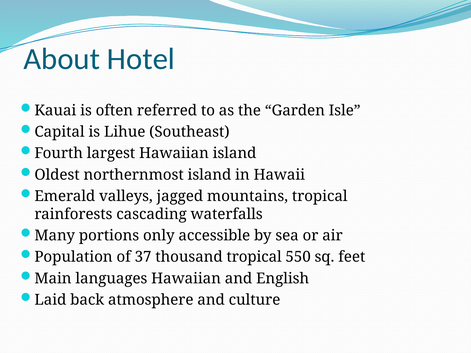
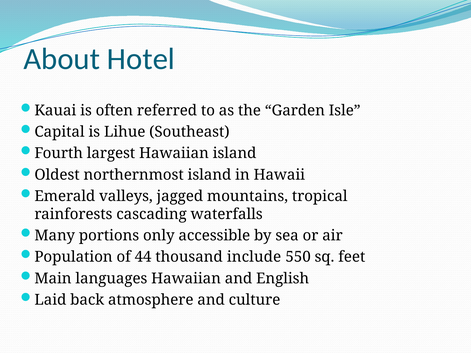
37: 37 -> 44
thousand tropical: tropical -> include
